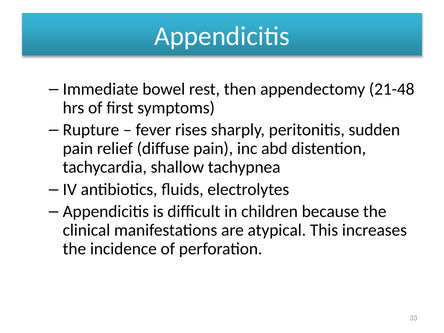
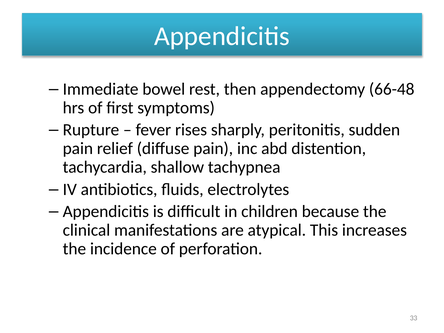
21-48: 21-48 -> 66-48
